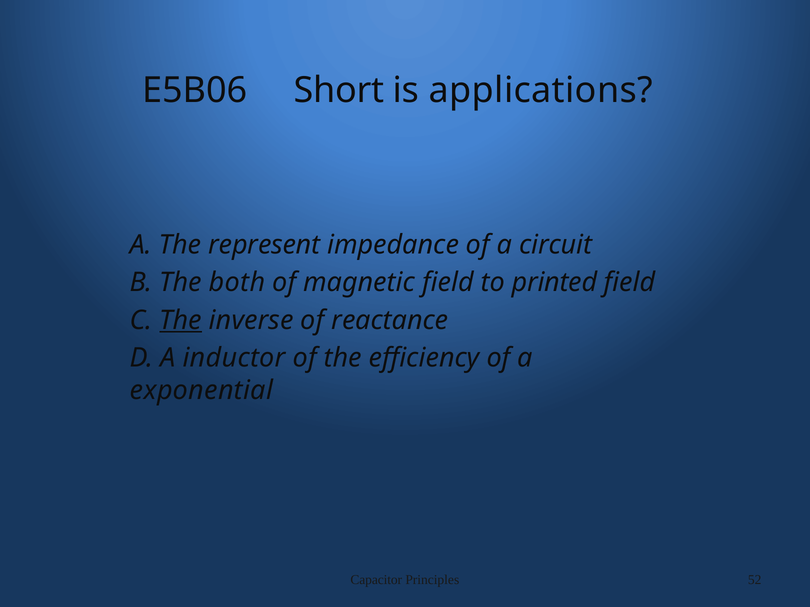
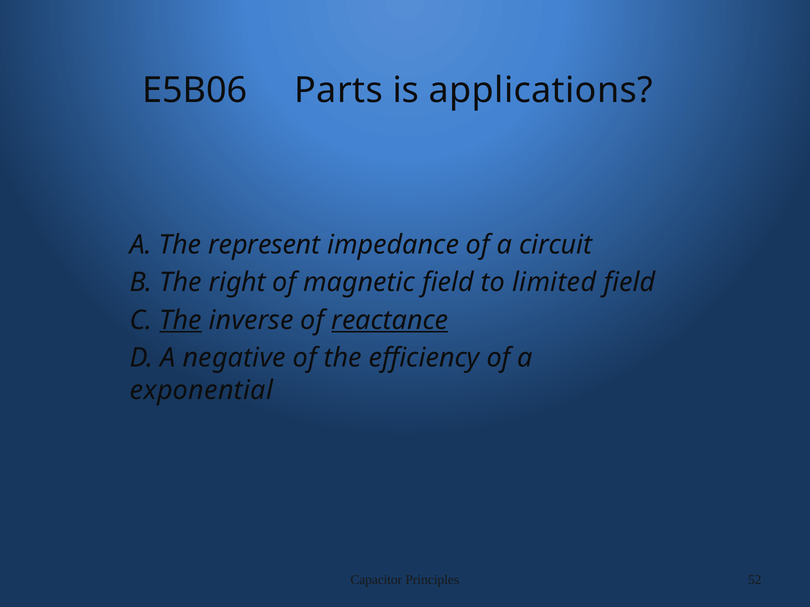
Short: Short -> Parts
both: both -> right
printed: printed -> limited
reactance underline: none -> present
inductor: inductor -> negative
